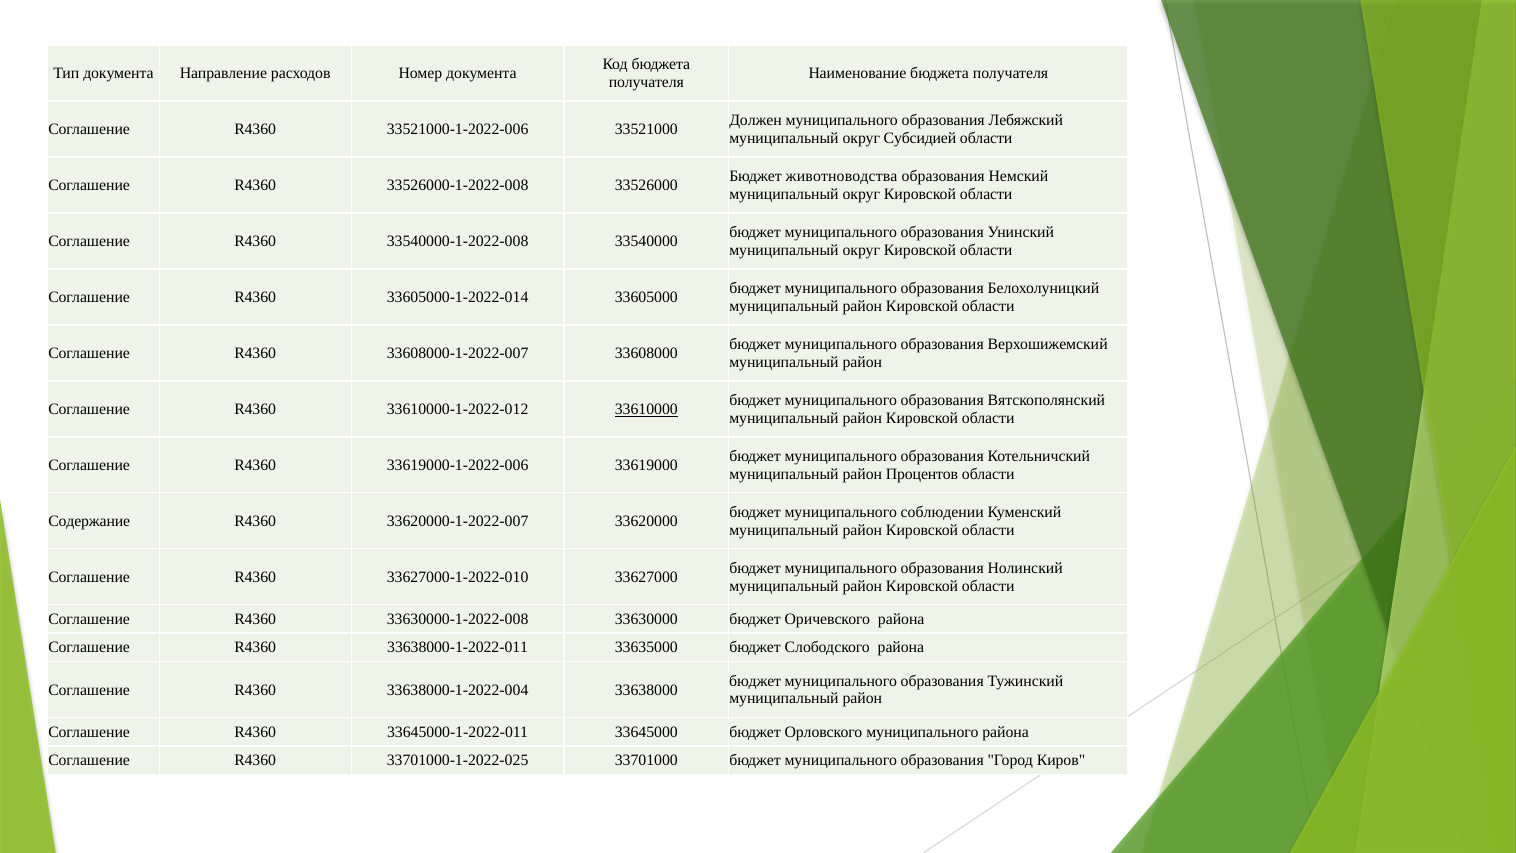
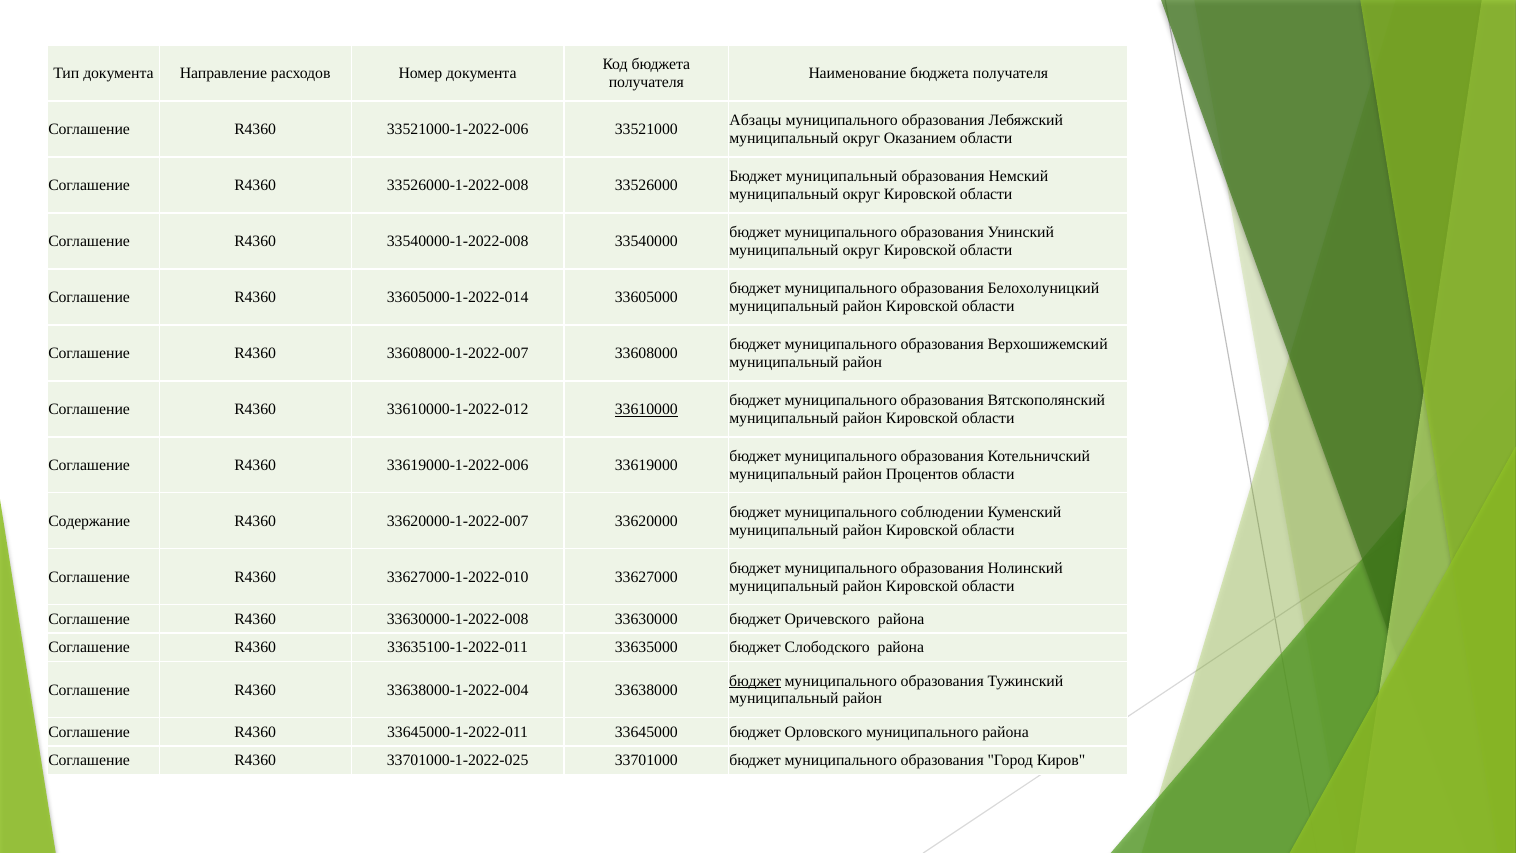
Должен: Должен -> Абзацы
Субсидией: Субсидией -> Оказанием
Бюджет животноводства: животноводства -> муниципальный
33638000-1-2022-011: 33638000-1-2022-011 -> 33635100-1-2022-011
бюджет at (755, 681) underline: none -> present
